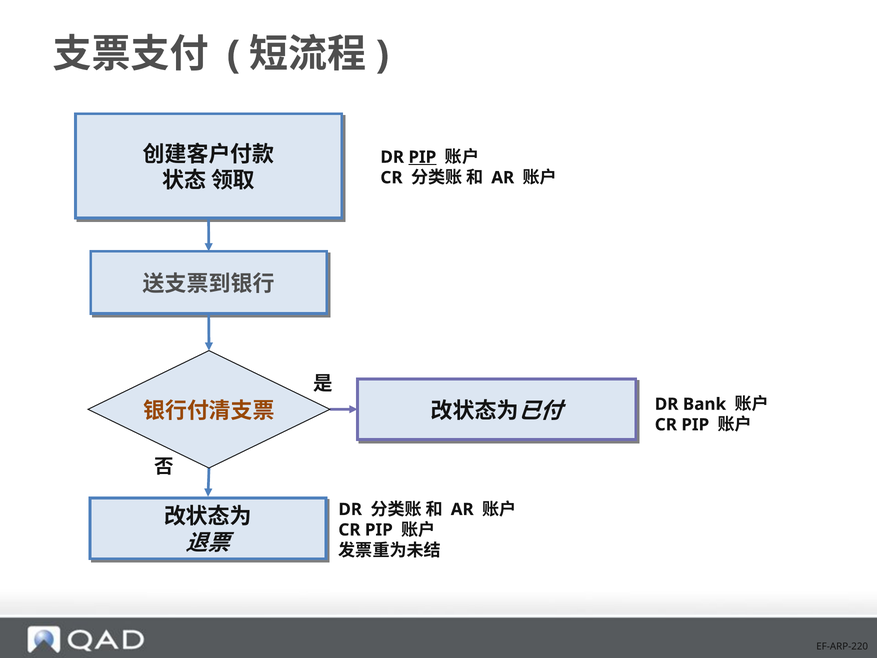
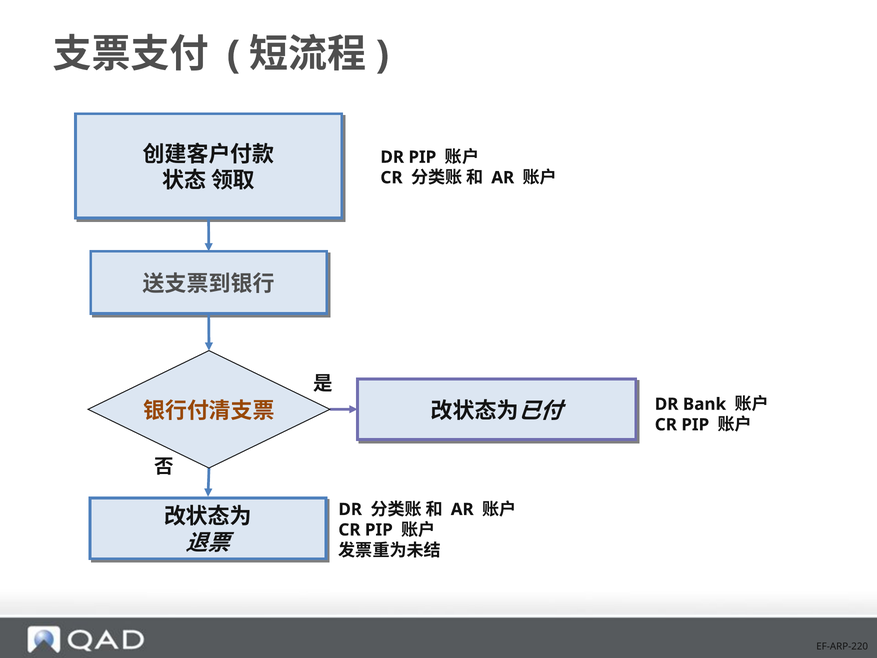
PIP at (422, 157) underline: present -> none
